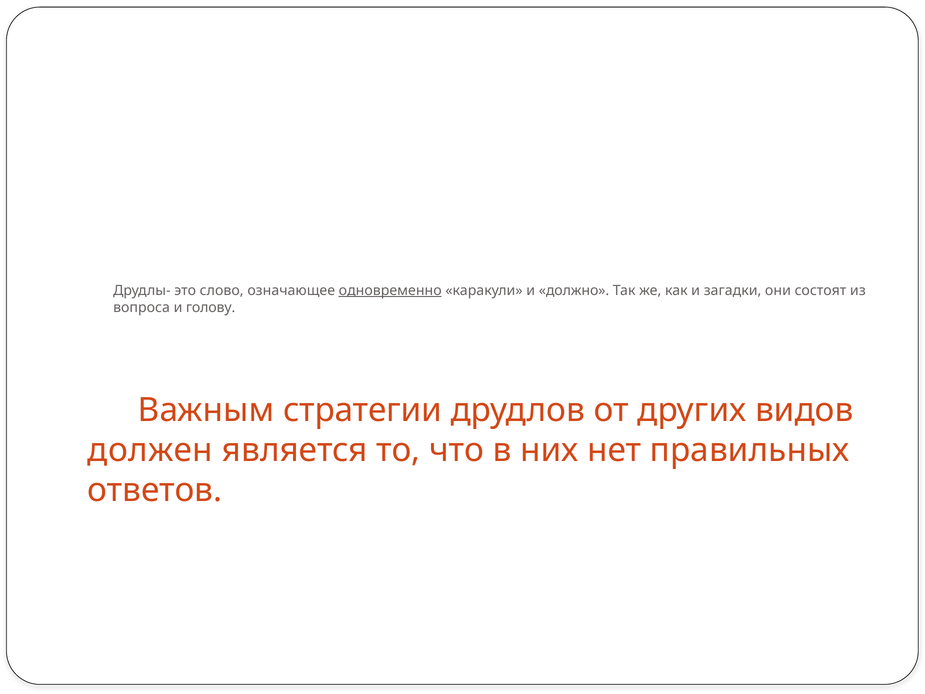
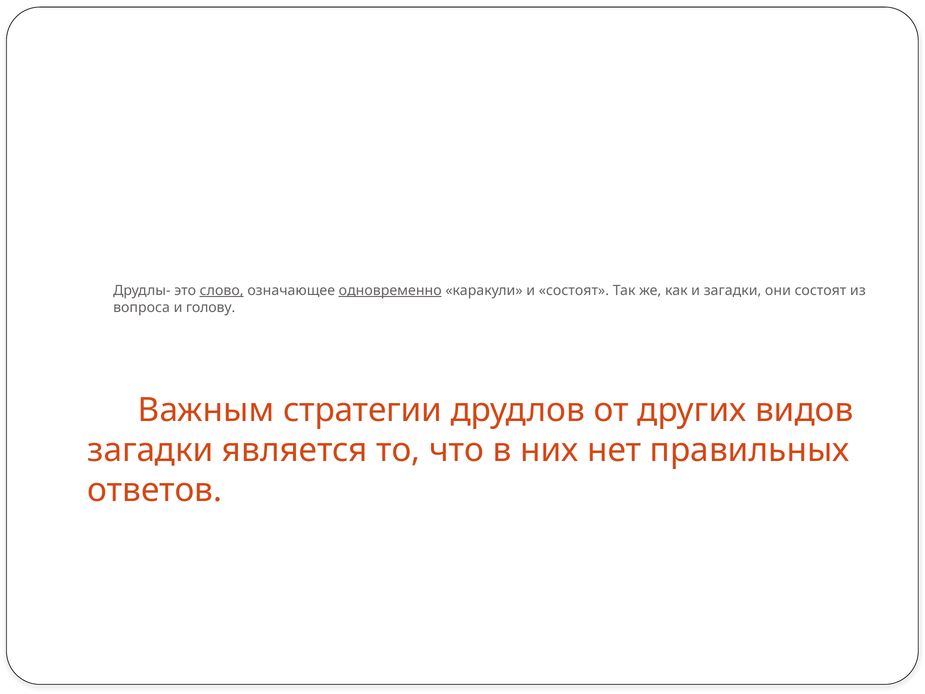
слово underline: none -> present
и должно: должно -> состоят
должен at (150, 450): должен -> загадки
